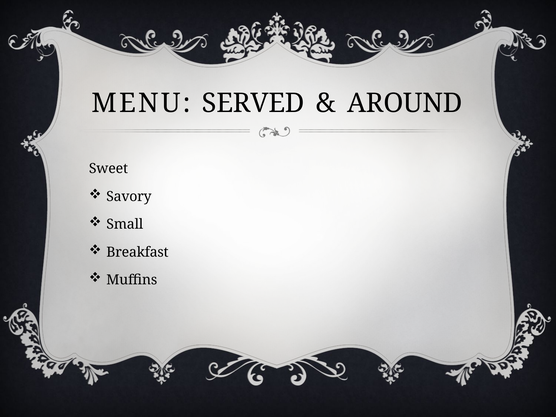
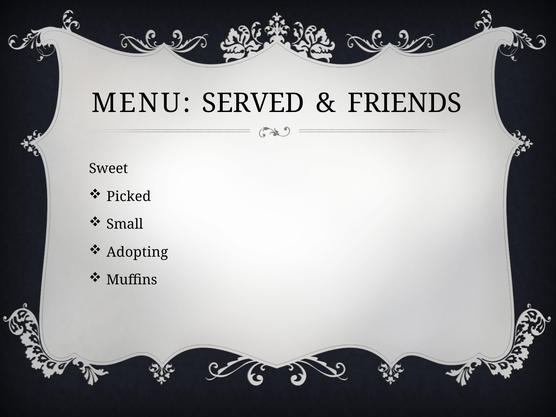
AROUND: AROUND -> FRIENDS
Savory: Savory -> Picked
Breakfast: Breakfast -> Adopting
